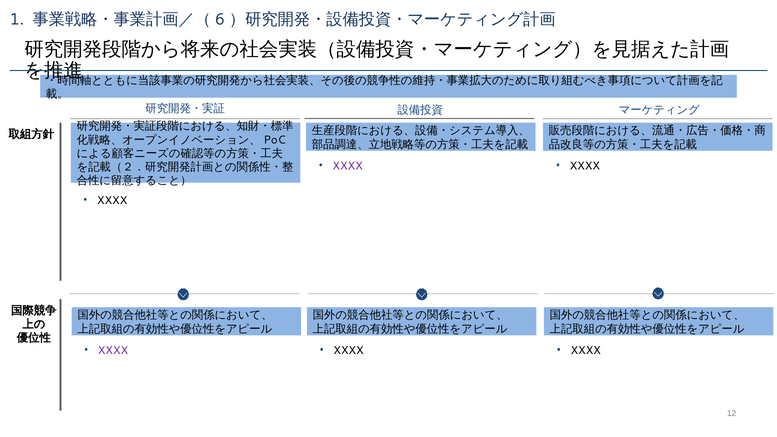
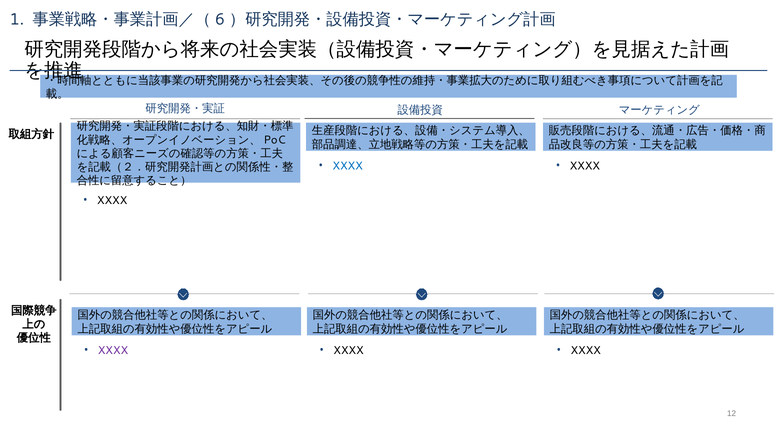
XXXX at (348, 166) colour: purple -> blue
